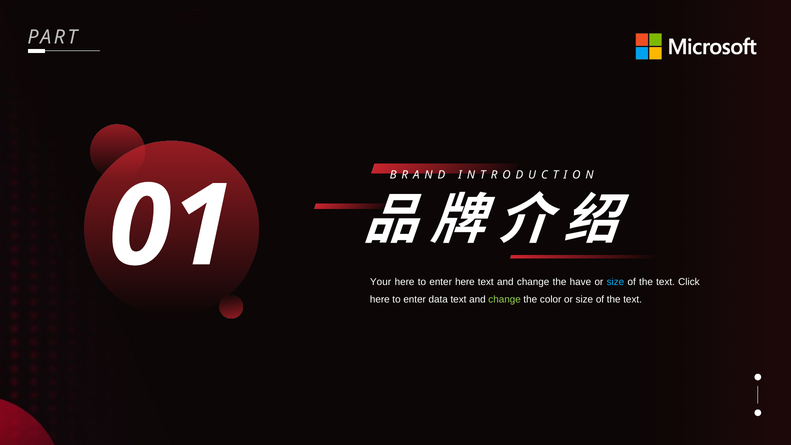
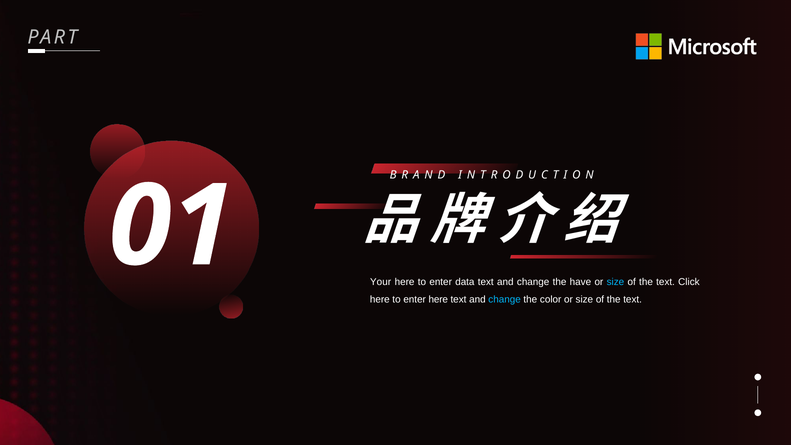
enter here: here -> data
enter data: data -> here
change at (505, 300) colour: light green -> light blue
